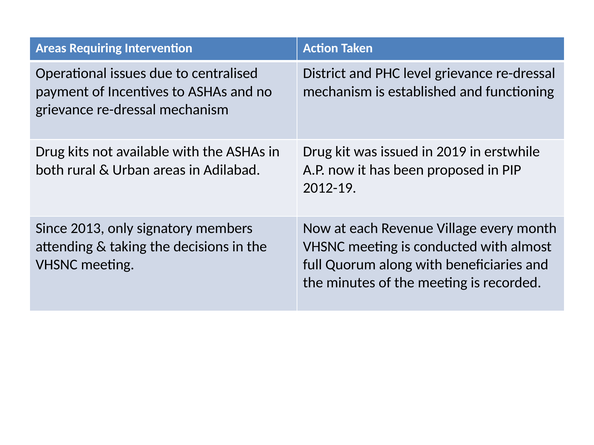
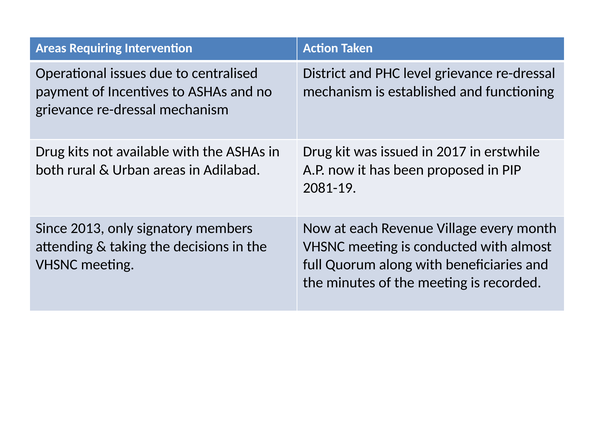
2019: 2019 -> 2017
2012-19: 2012-19 -> 2081-19
